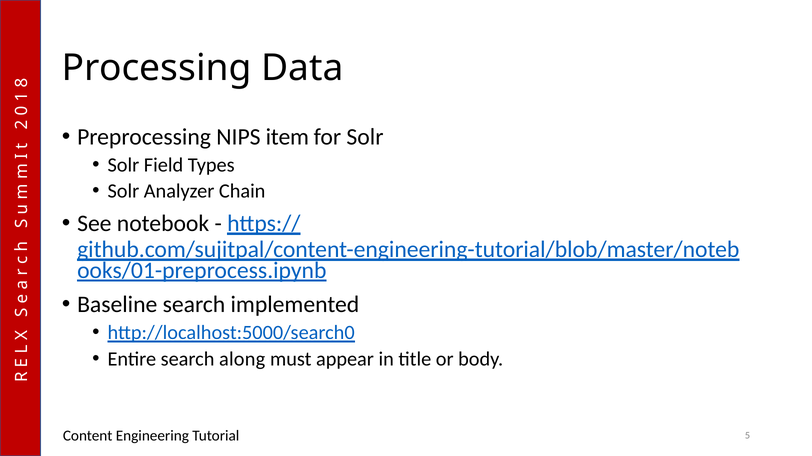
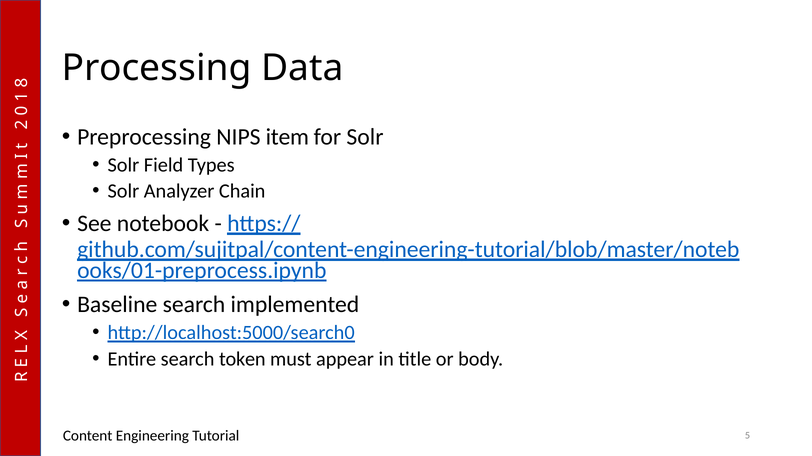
along: along -> token
